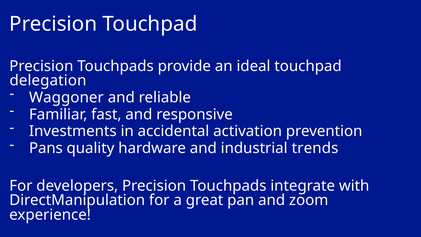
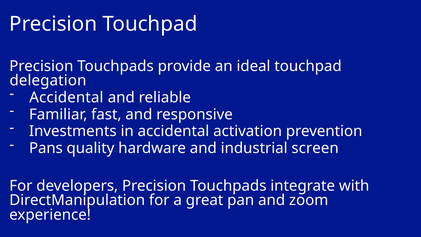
Waggoner at (66, 97): Waggoner -> Accidental
trends: trends -> screen
